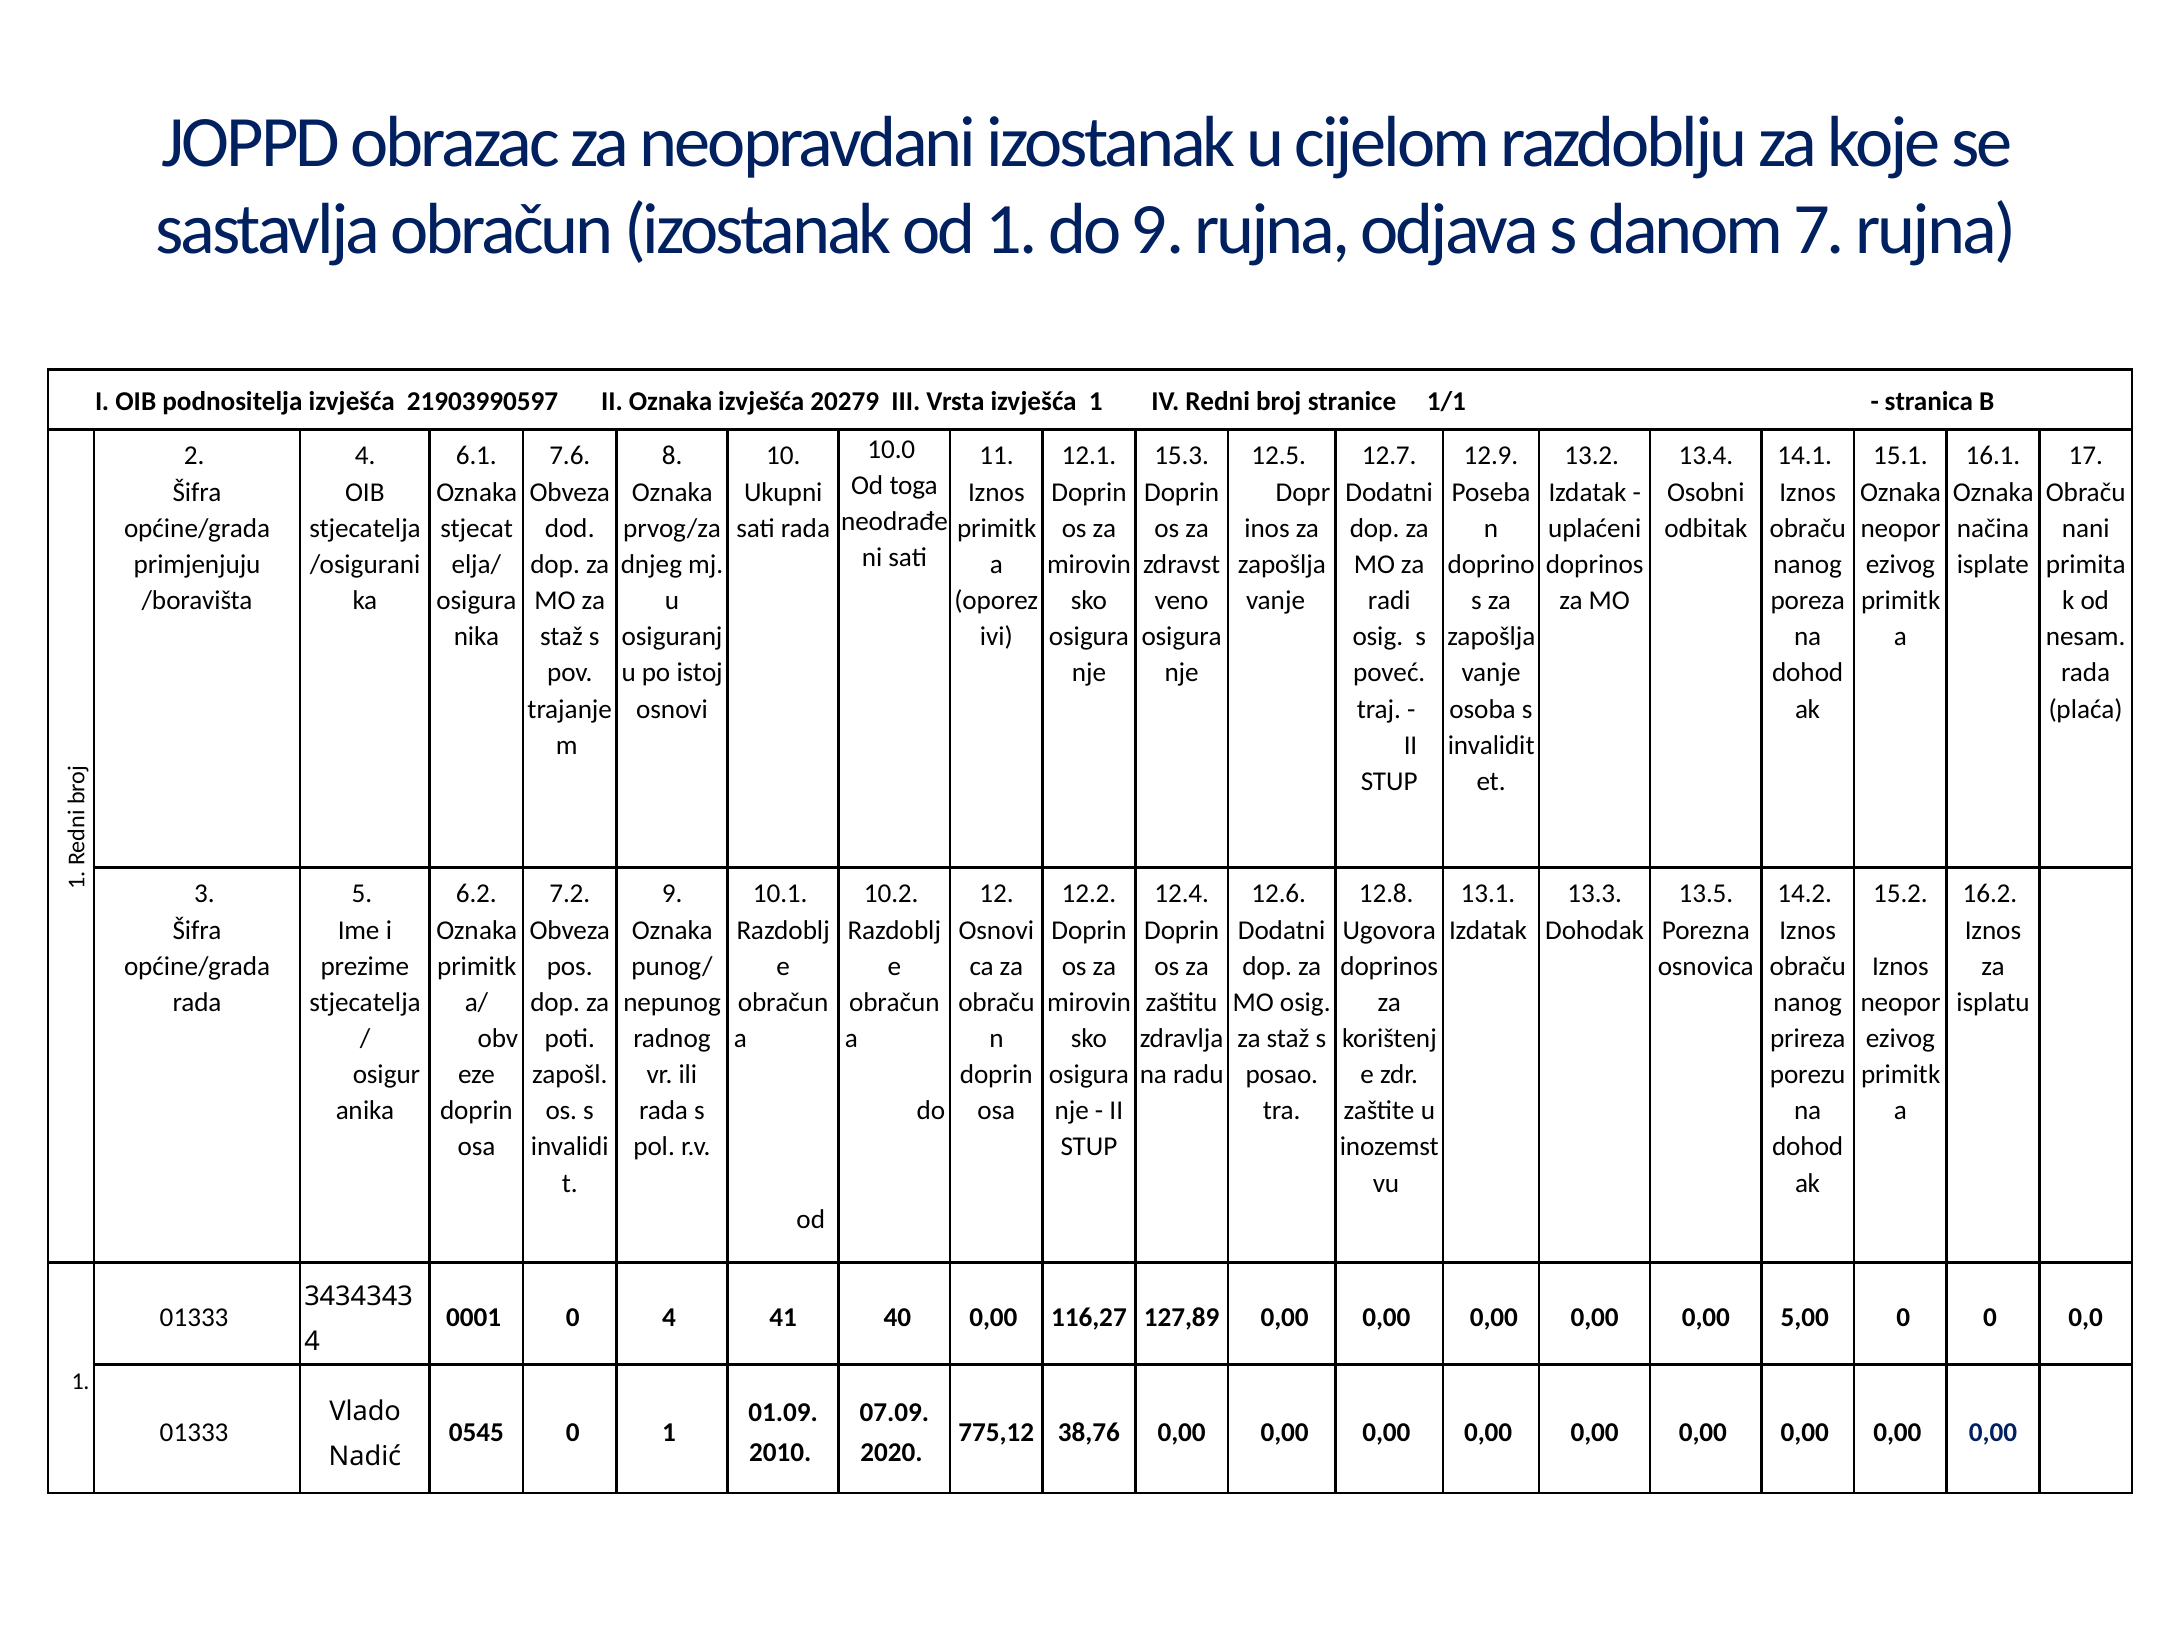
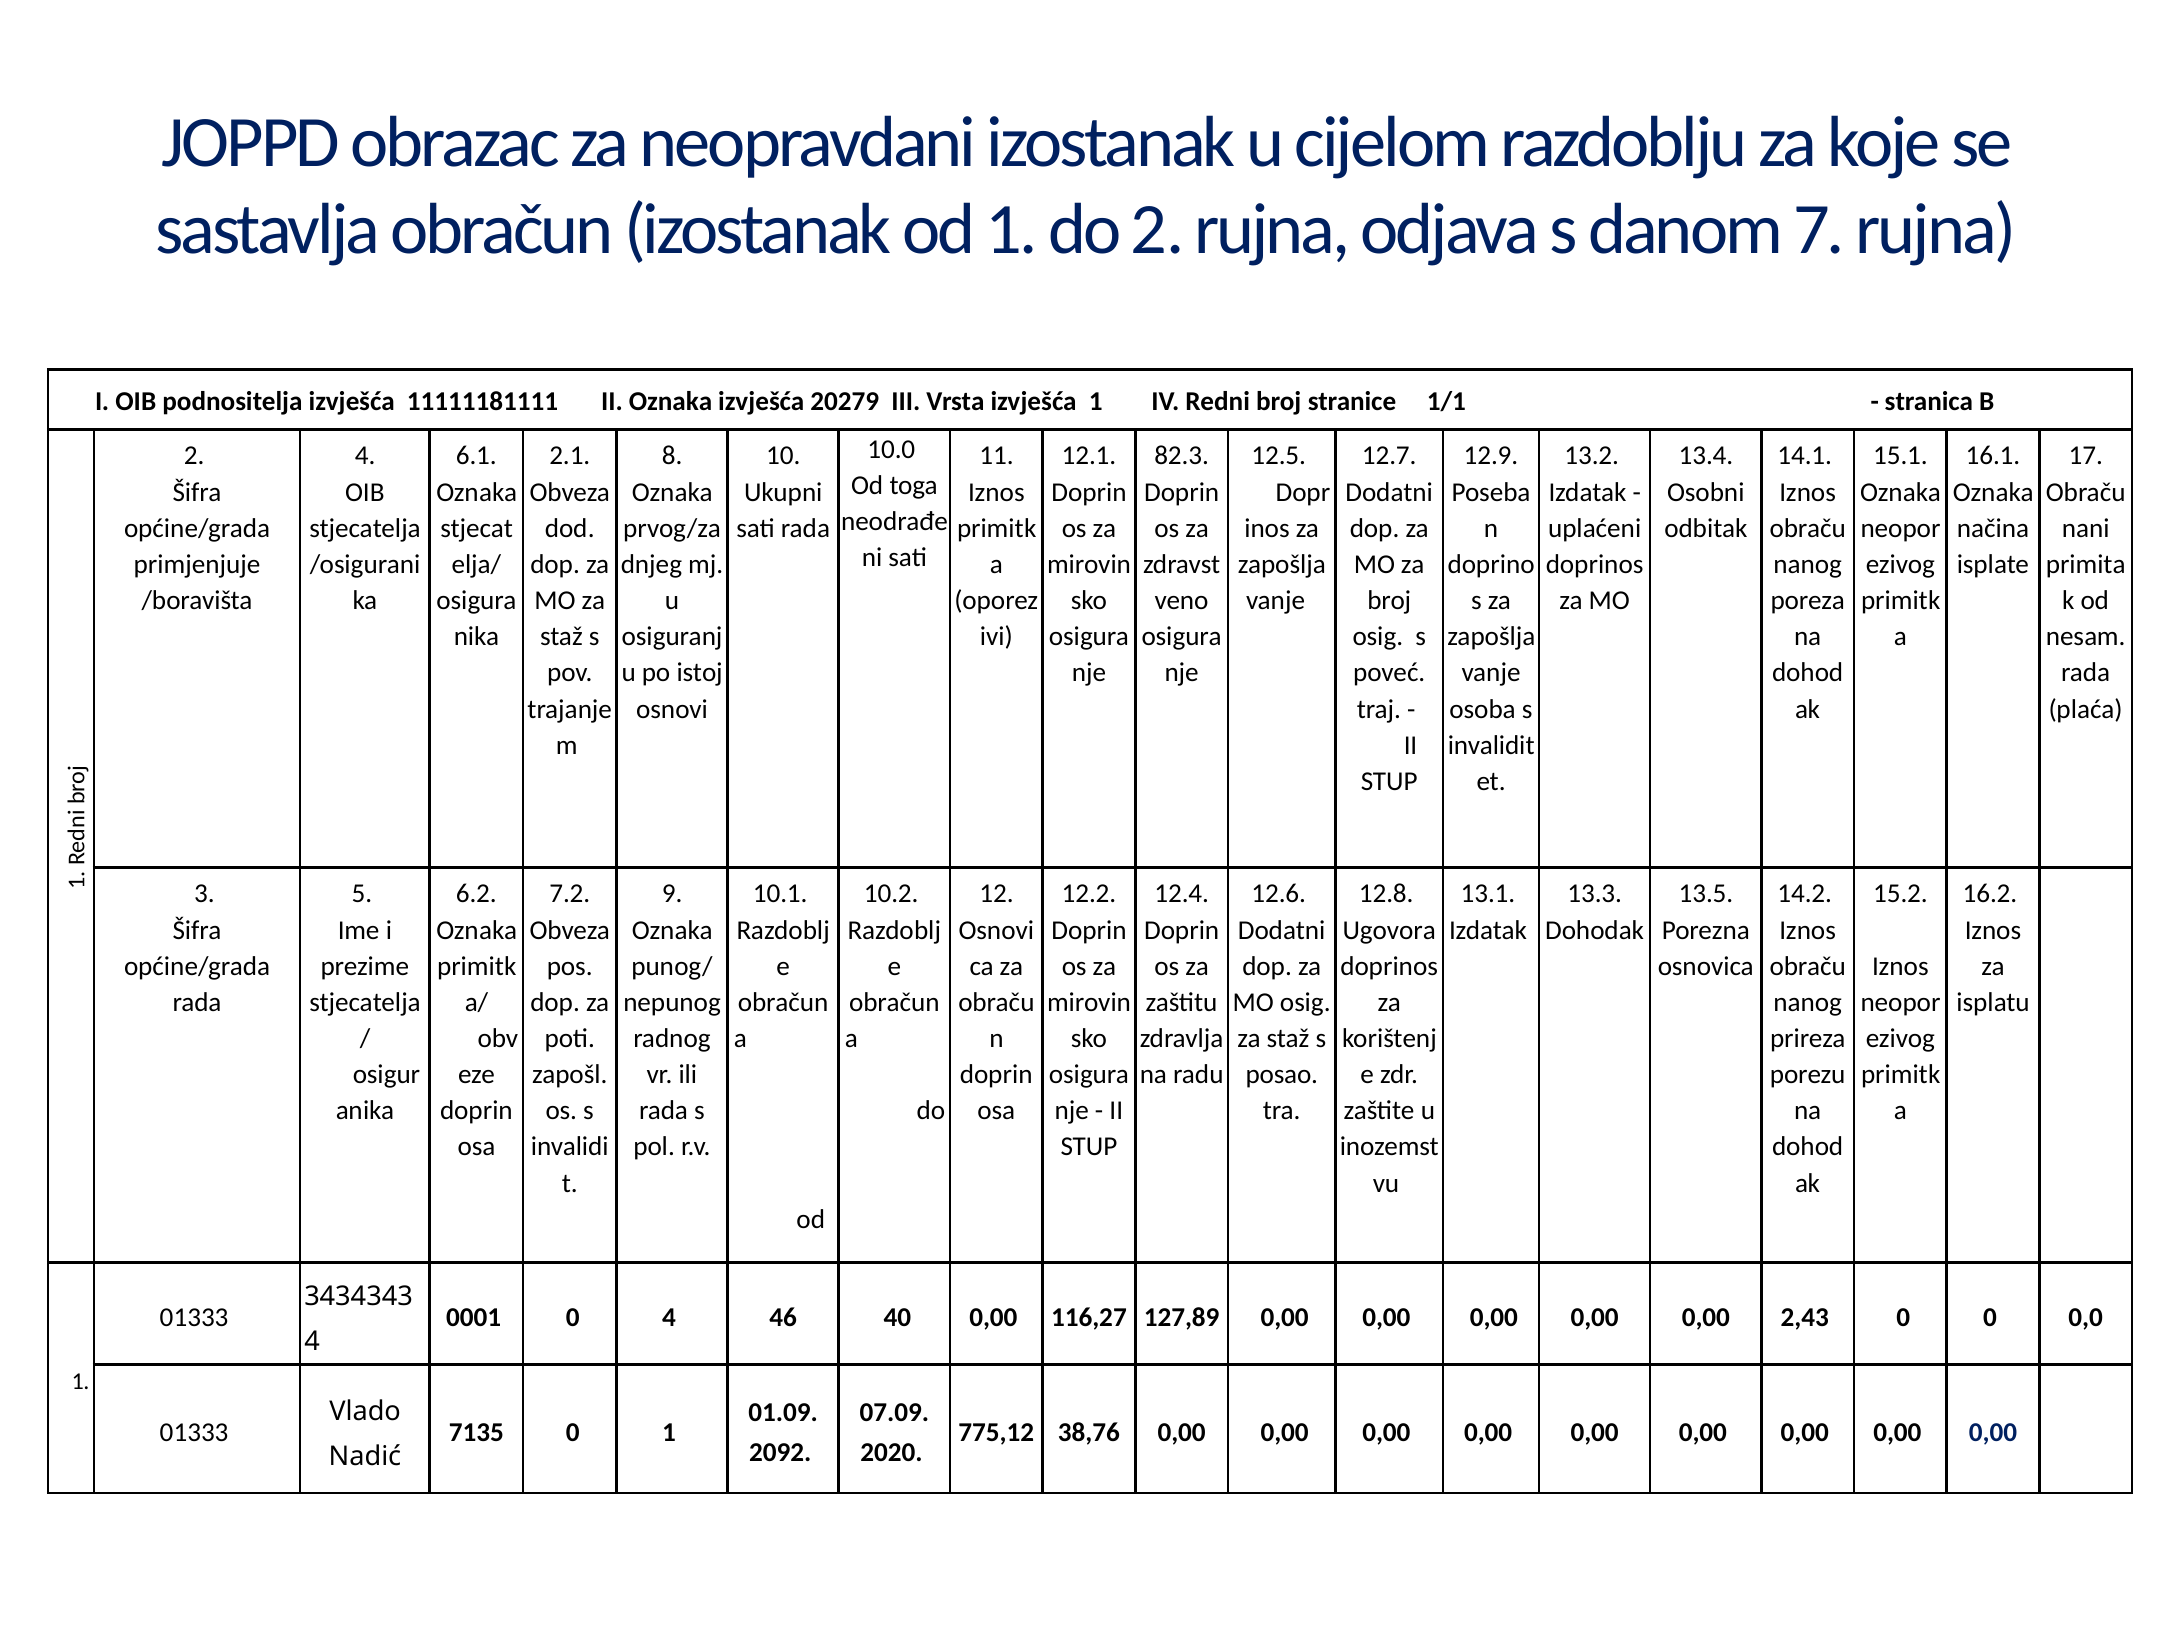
do 9: 9 -> 2
21903990597: 21903990597 -> 11111181111
7.6: 7.6 -> 2.1
15.3: 15.3 -> 82.3
primjenjuju: primjenjuju -> primjenjuje
radi at (1389, 601): radi -> broj
41: 41 -> 46
5,00: 5,00 -> 2,43
0545: 0545 -> 7135
2010: 2010 -> 2092
